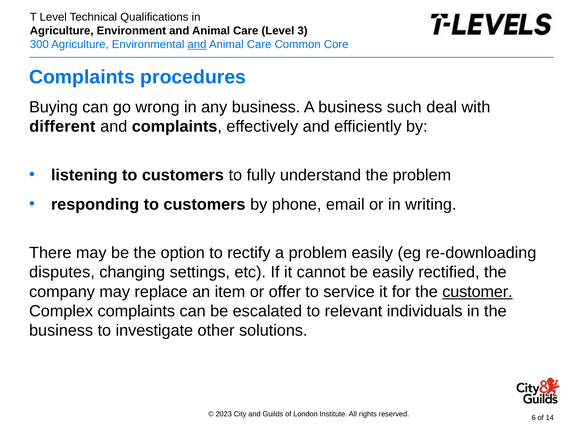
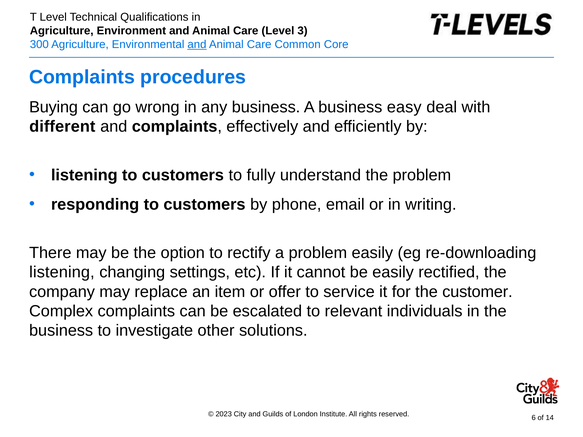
such: such -> easy
disputes at (62, 272): disputes -> listening
customer underline: present -> none
